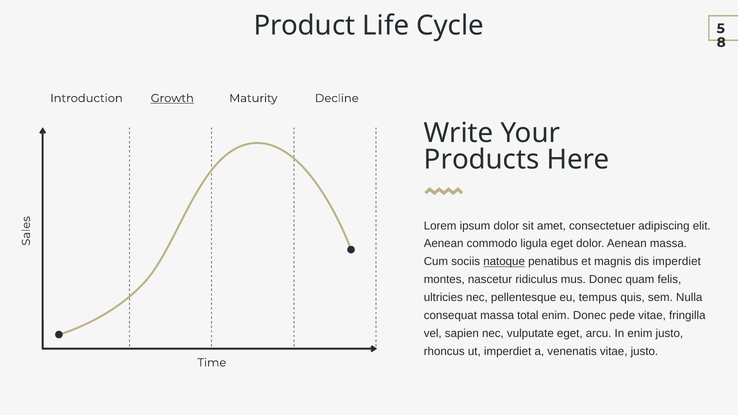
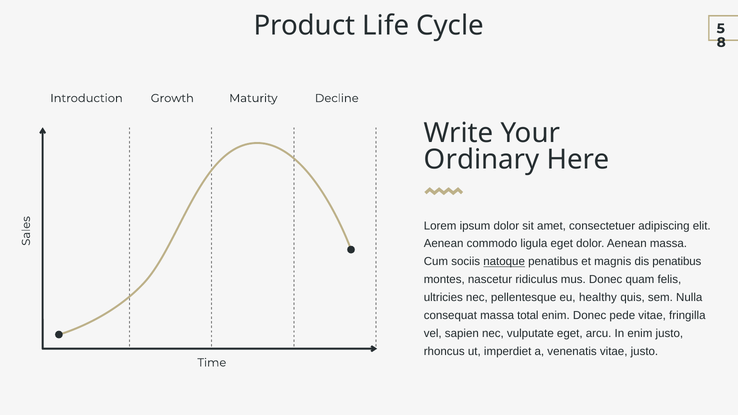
Growth underline: present -> none
Products: Products -> Ordinary
dis imperdiet: imperdiet -> penatibus
tempus: tempus -> healthy
